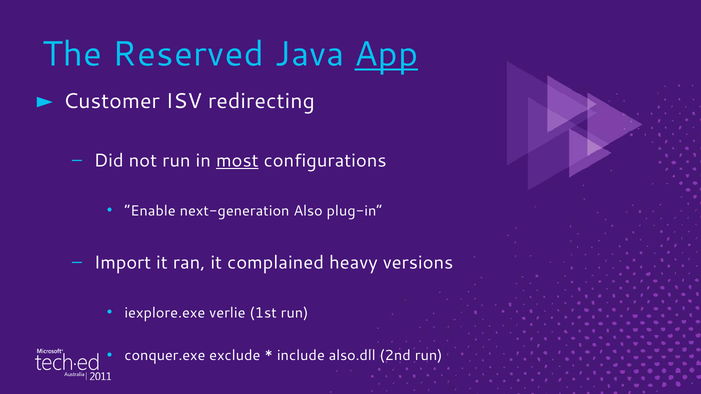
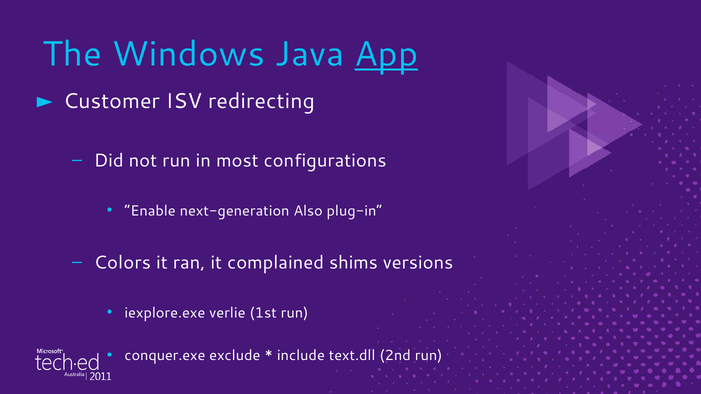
Reserved: Reserved -> Windows
most underline: present -> none
Import: Import -> Colors
heavy: heavy -> shims
also.dll: also.dll -> text.dll
